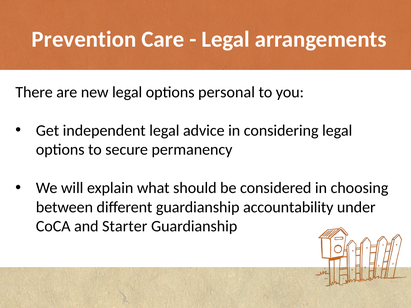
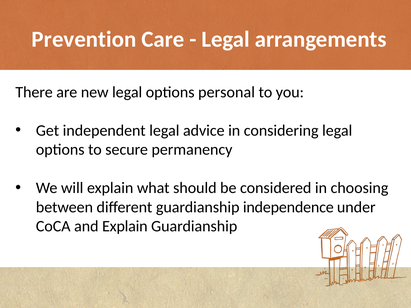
accountability: accountability -> independence
and Starter: Starter -> Explain
